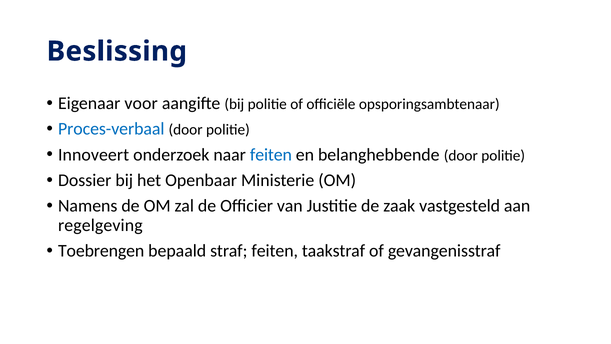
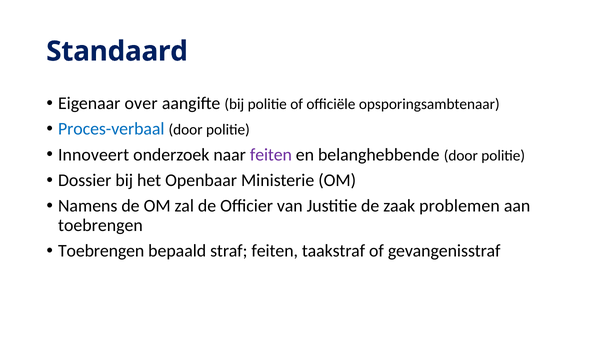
Beslissing: Beslissing -> Standaard
voor: voor -> over
feiten at (271, 155) colour: blue -> purple
vastgesteld: vastgesteld -> problemen
regelgeving at (100, 225): regelgeving -> toebrengen
